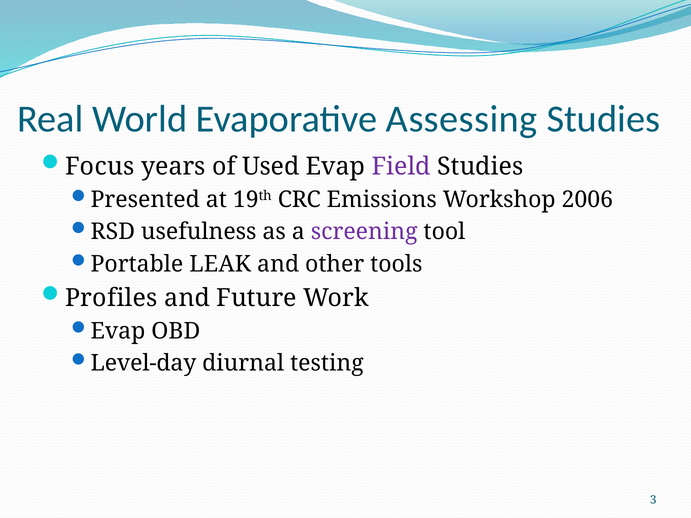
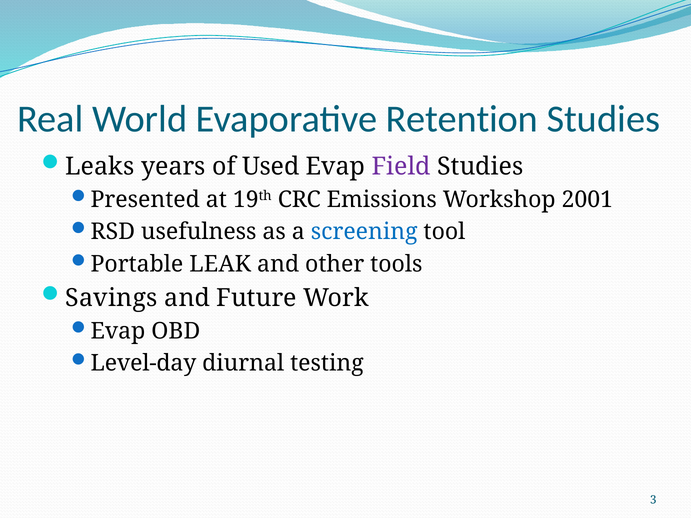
Assessing: Assessing -> Retention
Focus: Focus -> Leaks
2006: 2006 -> 2001
screening colour: purple -> blue
Profiles: Profiles -> Savings
